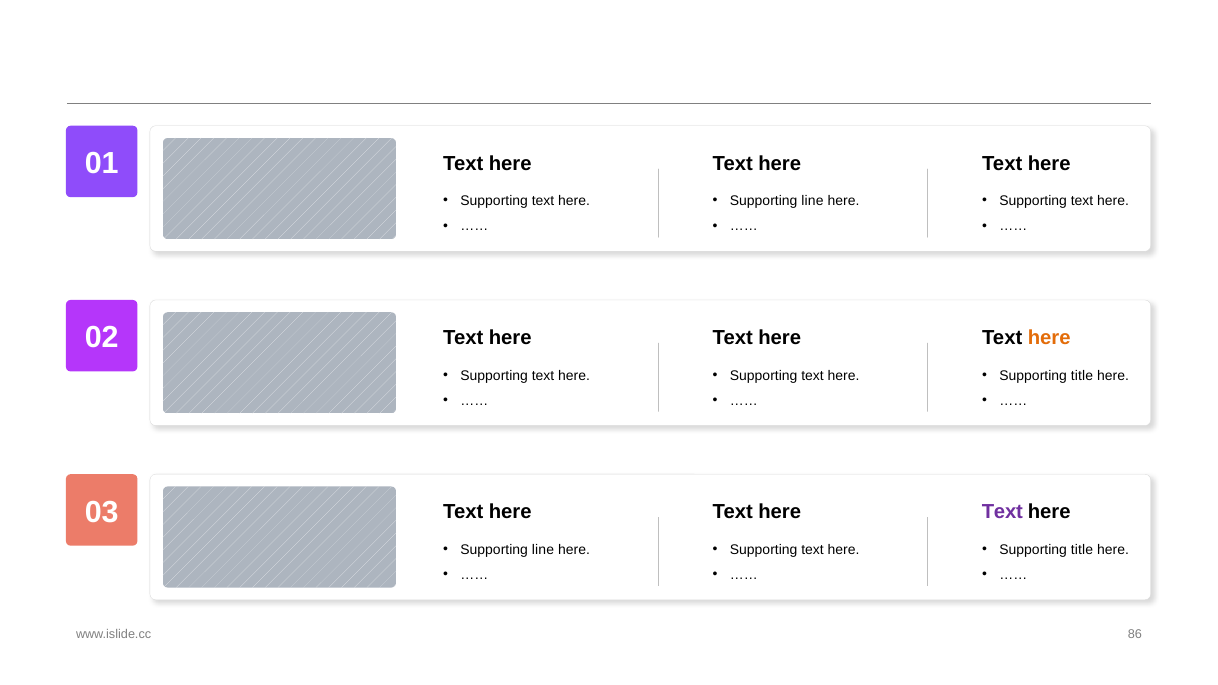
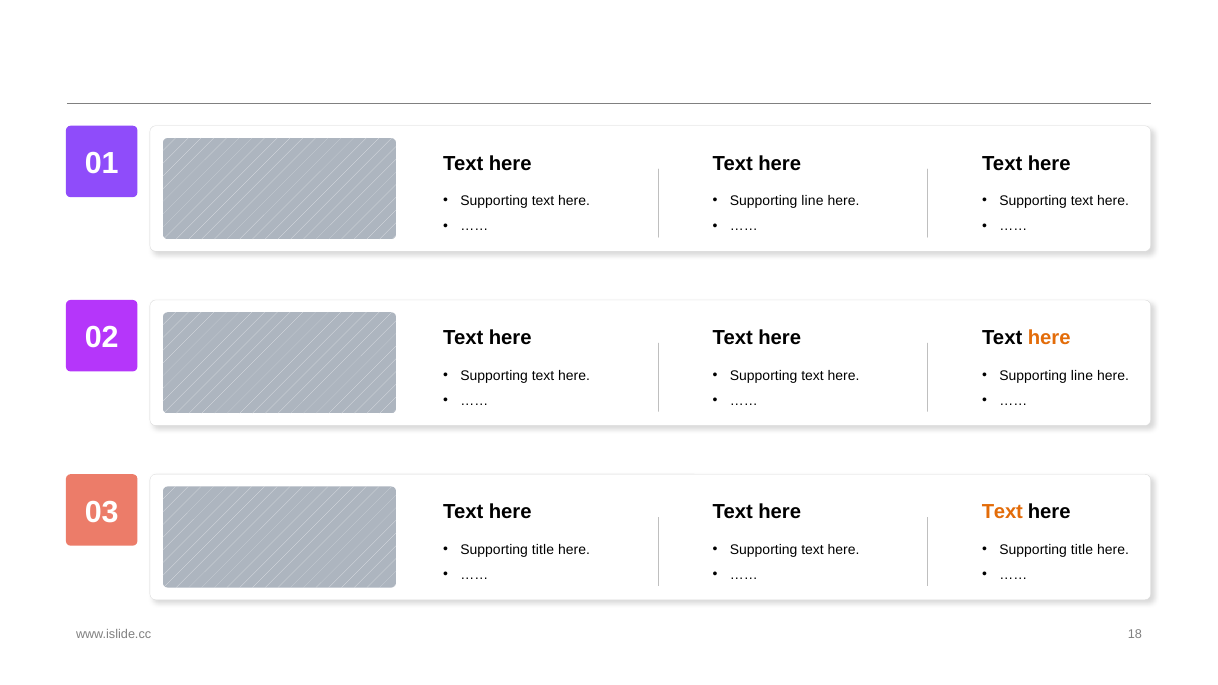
title at (1082, 376): title -> line
Text at (1002, 512) colour: purple -> orange
line at (543, 550): line -> title
86: 86 -> 18
